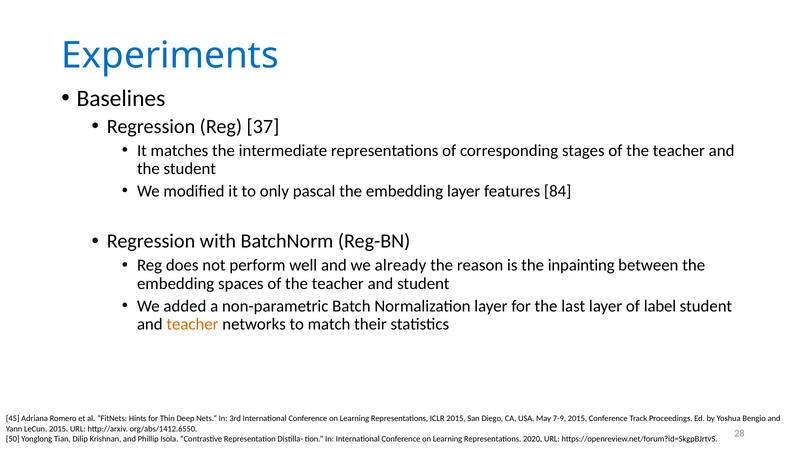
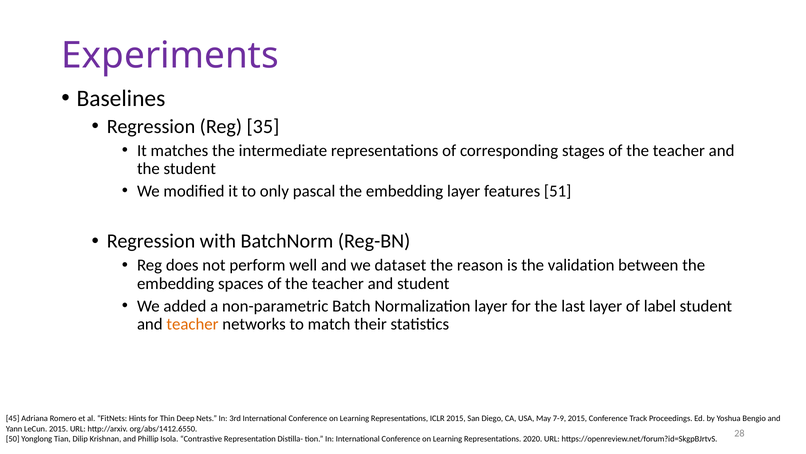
Experiments colour: blue -> purple
37: 37 -> 35
84: 84 -> 51
already: already -> dataset
inpainting: inpainting -> validation
